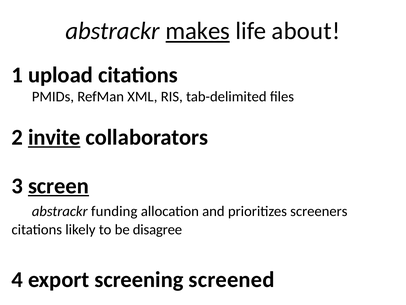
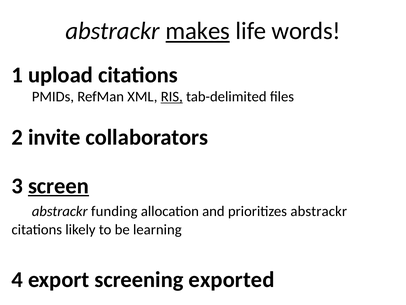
about: about -> words
RIS underline: none -> present
invite underline: present -> none
prioritizes screeners: screeners -> abstrackr
disagree: disagree -> learning
screened: screened -> exported
